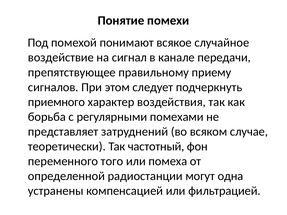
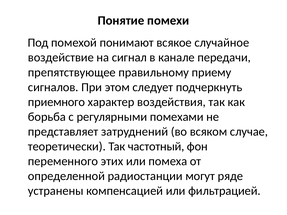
того: того -> этих
одна: одна -> ряде
